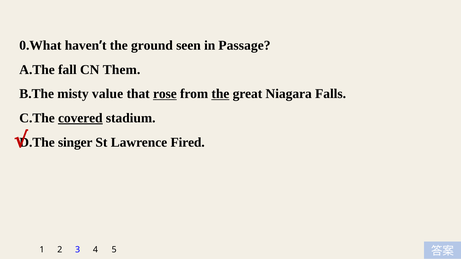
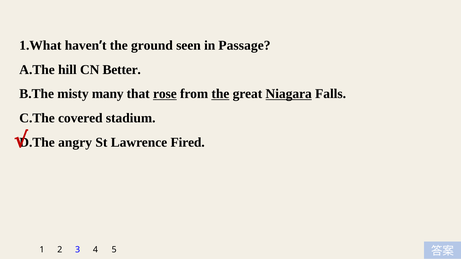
0.What: 0.What -> 1.What
fall: fall -> hill
Them: Them -> Better
value: value -> many
Niagara underline: none -> present
covered underline: present -> none
singer: singer -> angry
